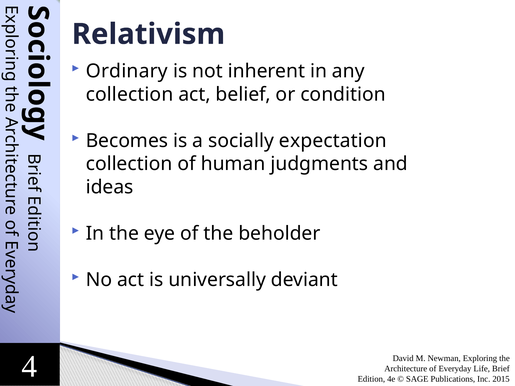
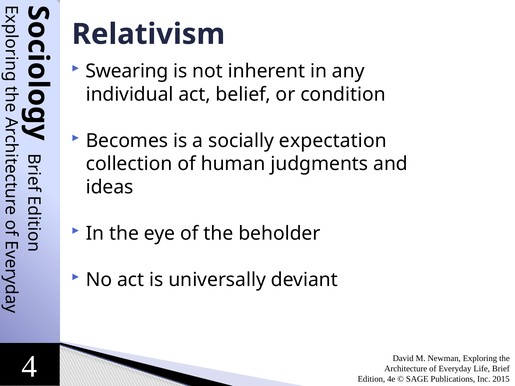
Ordinary: Ordinary -> Swearing
collection at (130, 94): collection -> individual
